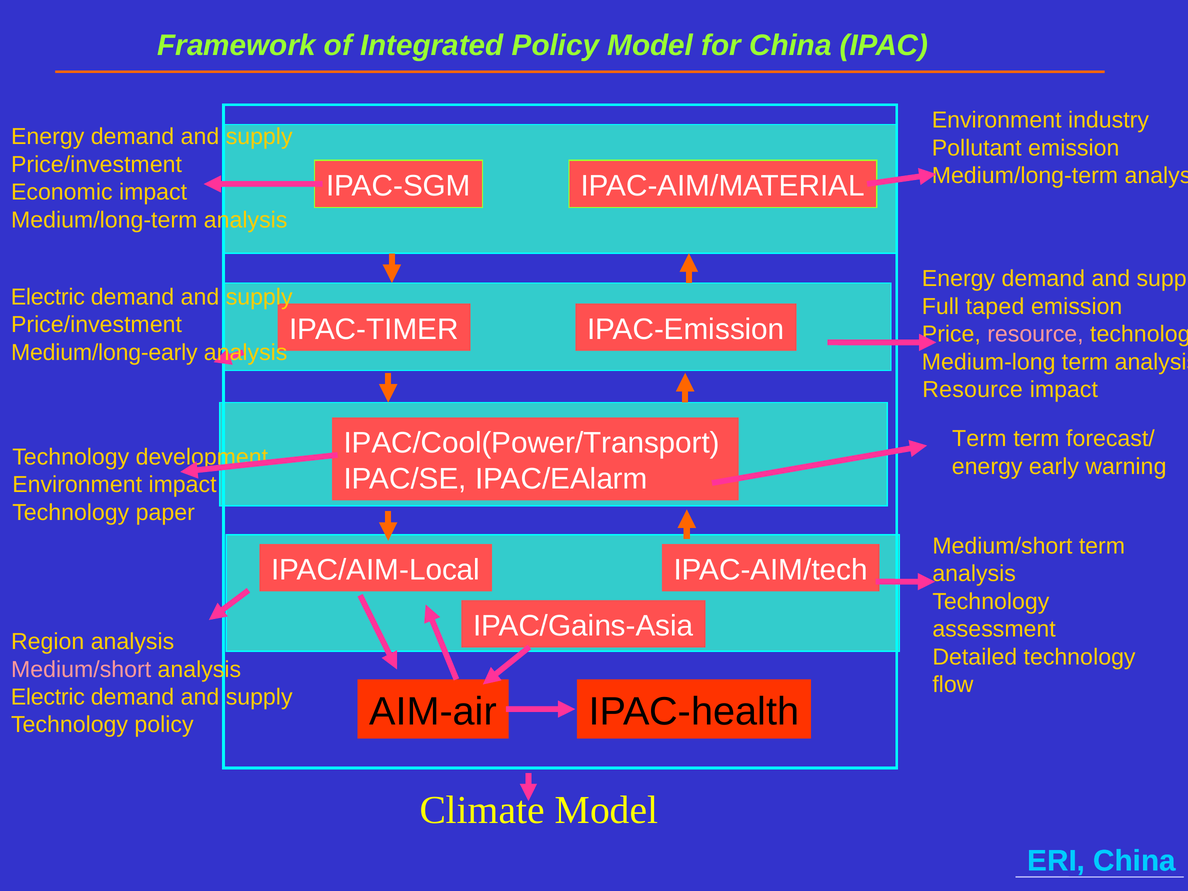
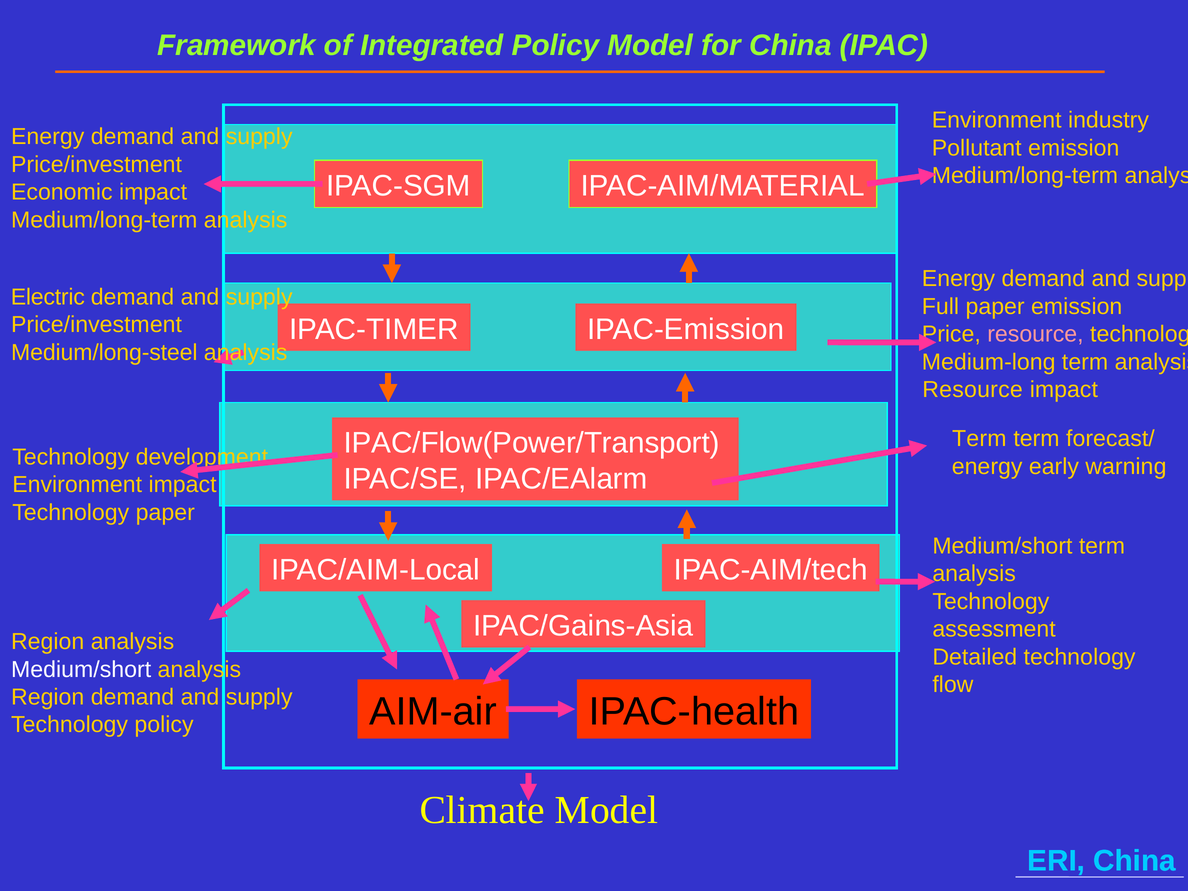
Full taped: taped -> paper
Medium/long-early: Medium/long-early -> Medium/long-steel
IPAC/Cool(Power/Transport: IPAC/Cool(Power/Transport -> IPAC/Flow(Power/Transport
Medium/short at (81, 669) colour: pink -> white
Electric at (48, 697): Electric -> Region
